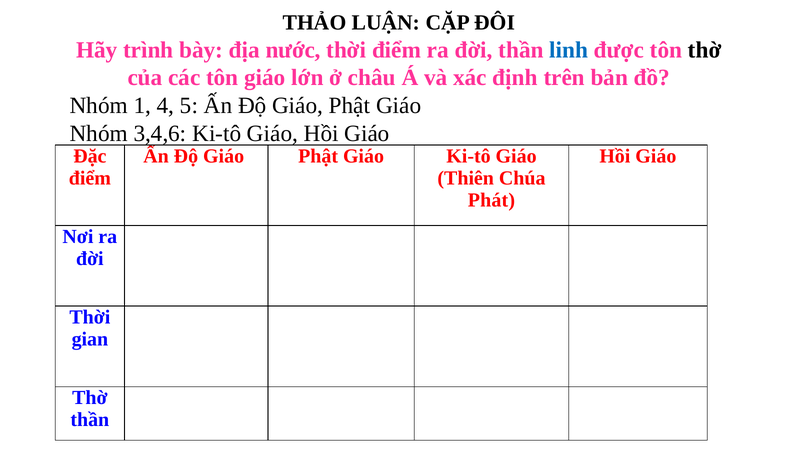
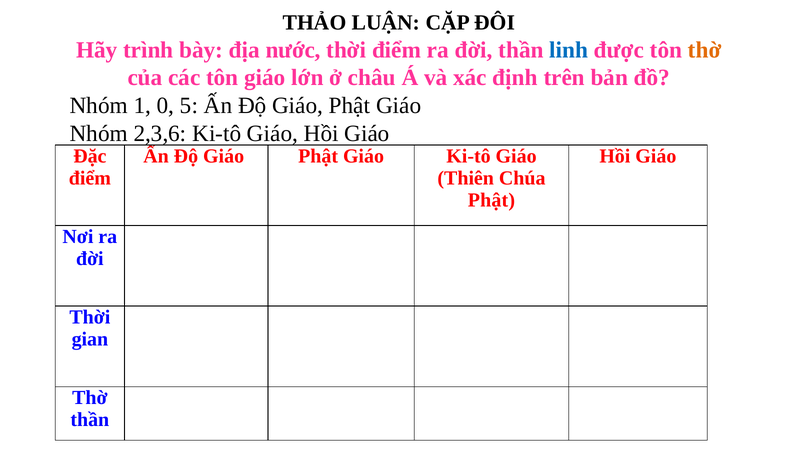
thờ at (705, 50) colour: black -> orange
4: 4 -> 0
3,4,6: 3,4,6 -> 2,3,6
Phát at (491, 200): Phát -> Phật
